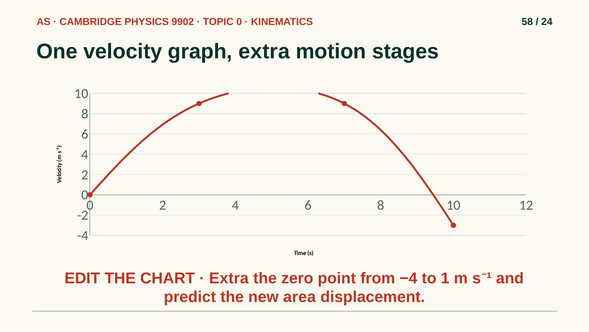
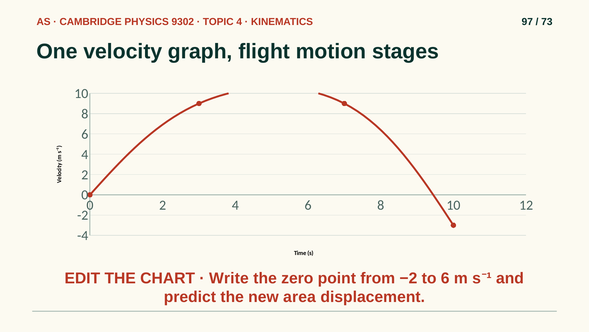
9902: 9902 -> 9302
TOPIC 0: 0 -> 4
58: 58 -> 97
24: 24 -> 73
graph extra: extra -> flight
Extra at (229, 278): Extra -> Write
−4: −4 -> −2
to 1: 1 -> 6
